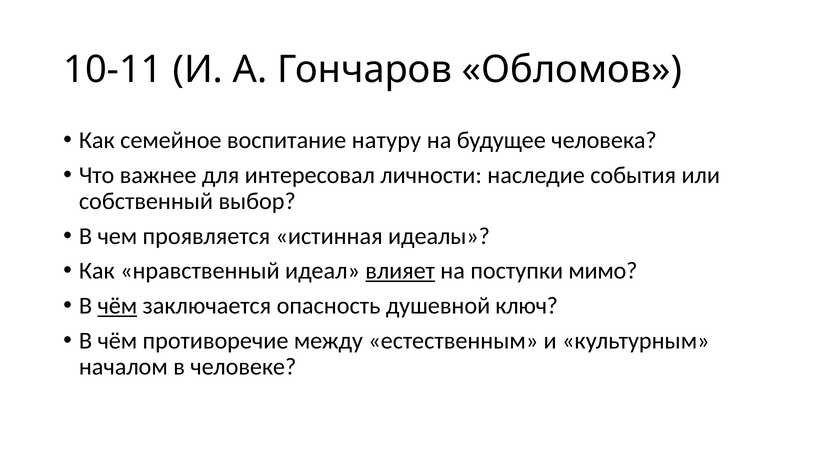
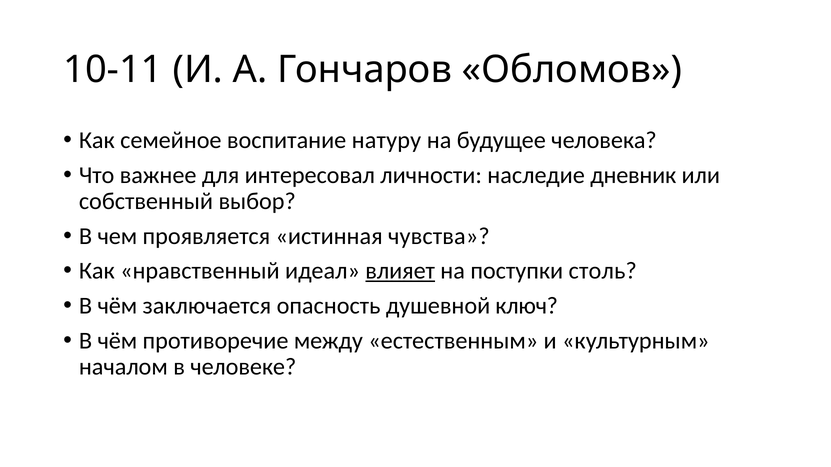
события: события -> дневник
идеалы: идеалы -> чувства
мимо: мимо -> столь
чём at (117, 306) underline: present -> none
